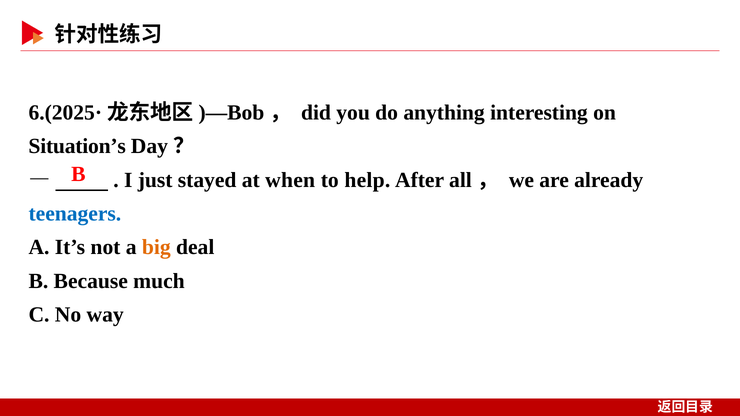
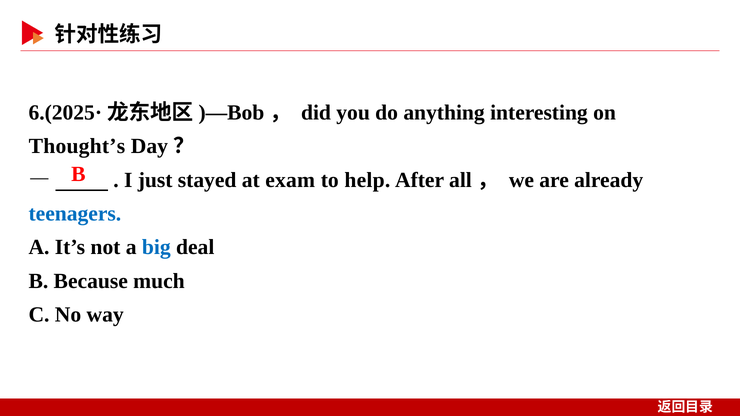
Situation’s: Situation’s -> Thought’s
when: when -> exam
big colour: orange -> blue
